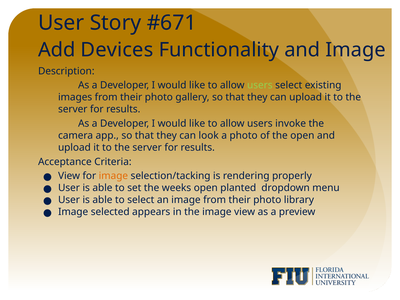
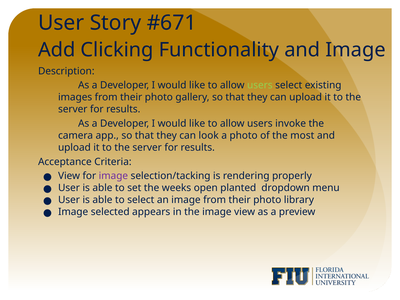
Devices: Devices -> Clicking
the open: open -> most
image at (113, 176) colour: orange -> purple
